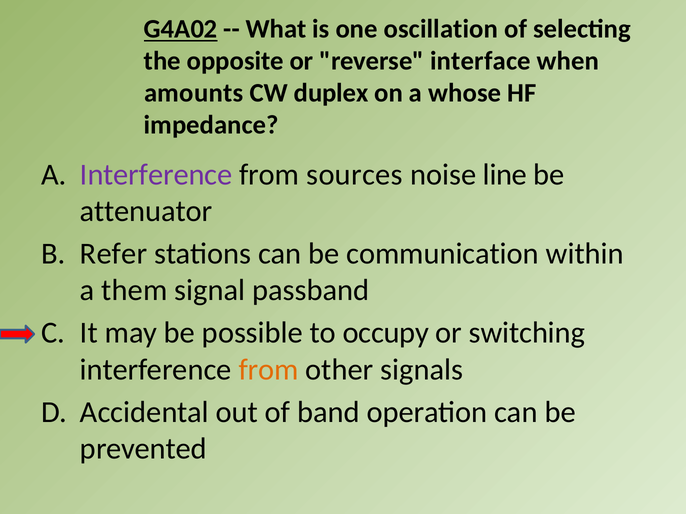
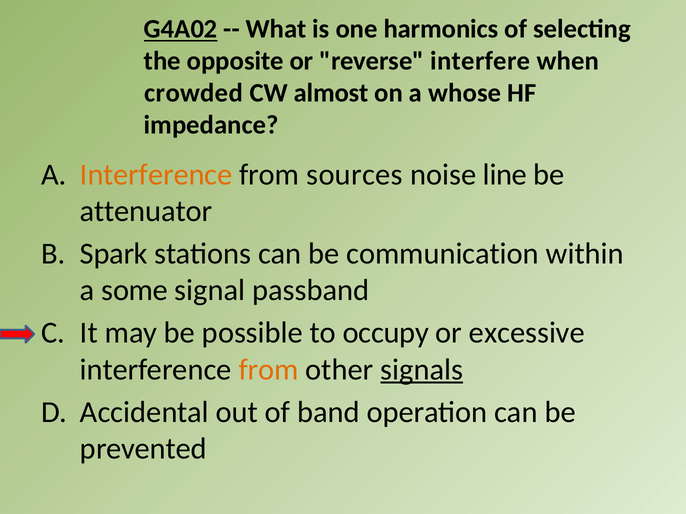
oscillation: oscillation -> harmonics
interface: interface -> interfere
amounts: amounts -> crowded
duplex: duplex -> almost
Interference at (156, 175) colour: purple -> orange
Refer: Refer -> Spark
them: them -> some
switching: switching -> excessive
signals underline: none -> present
